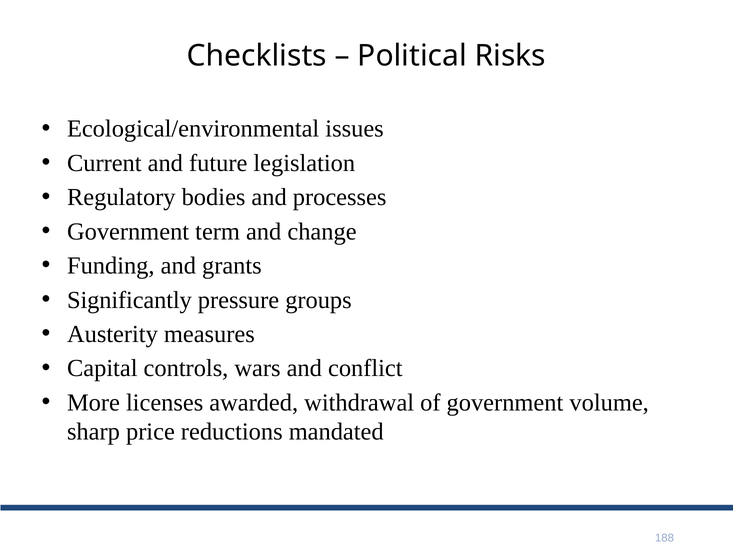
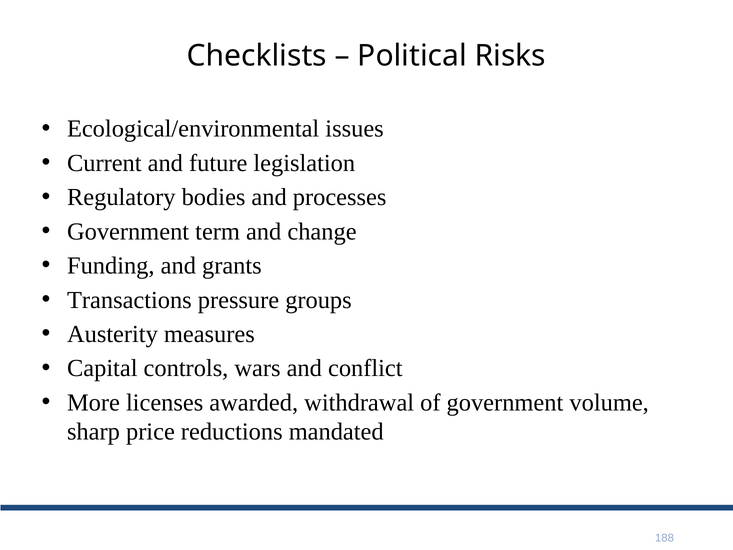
Significantly: Significantly -> Transactions
